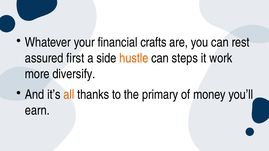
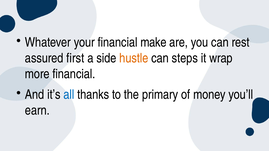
crafts: crafts -> make
work: work -> wrap
more diversify: diversify -> financial
all colour: orange -> blue
